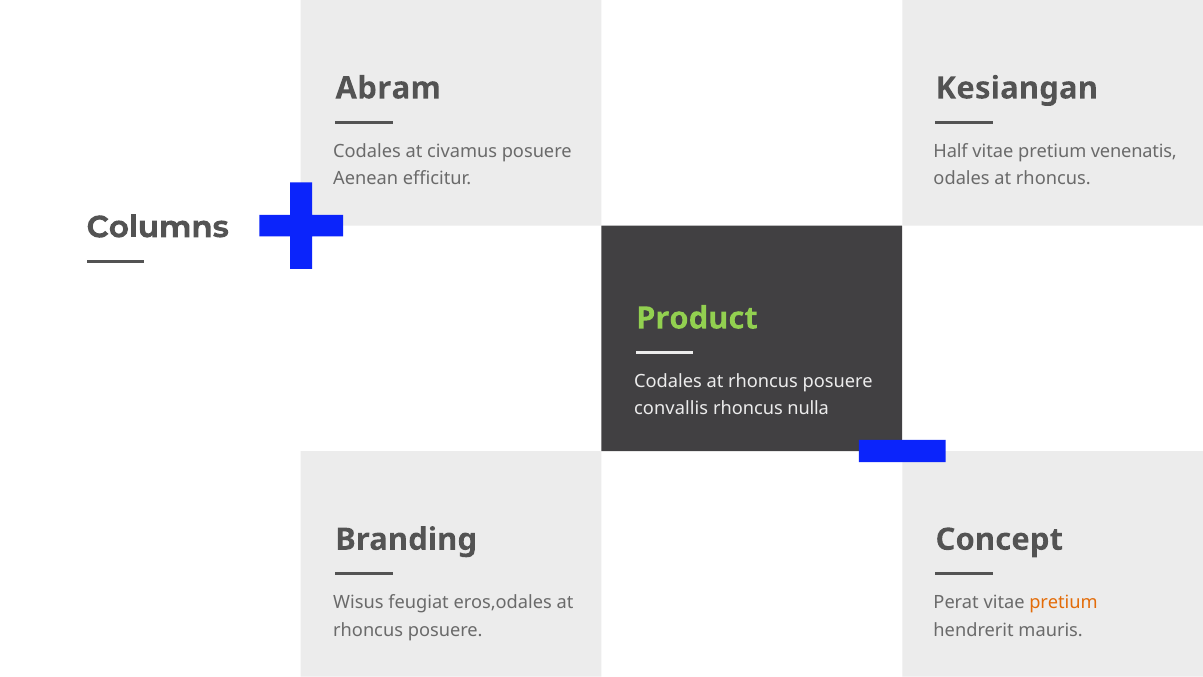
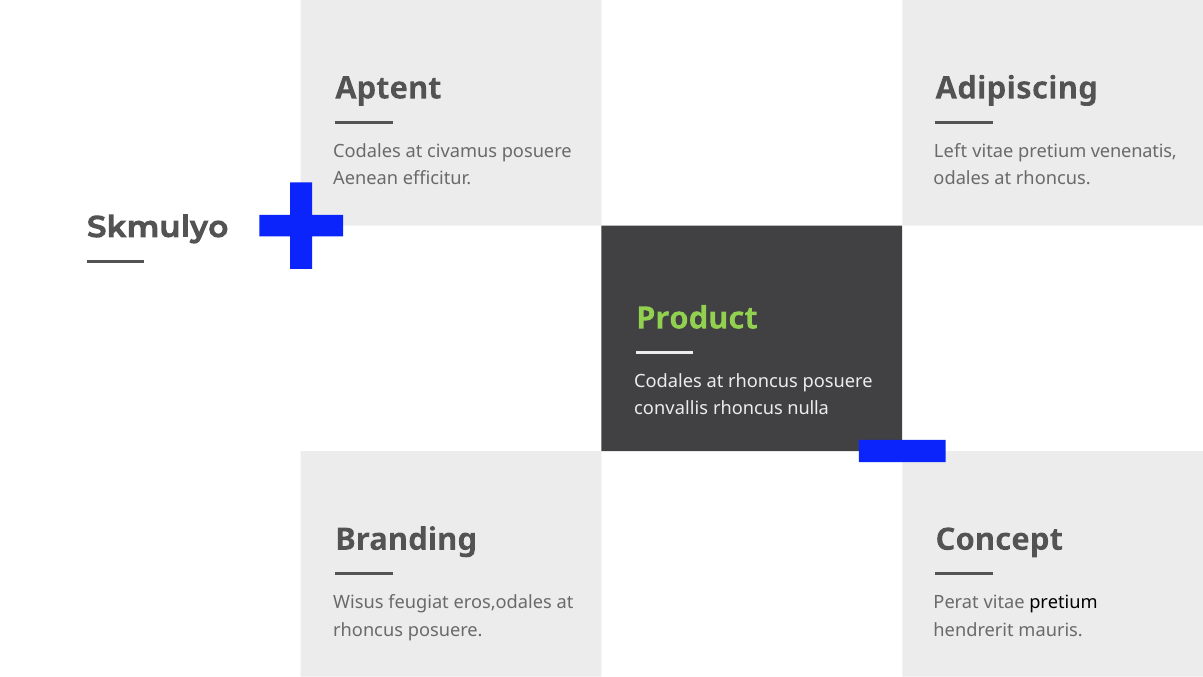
Abram: Abram -> Aptent
Kesiangan: Kesiangan -> Adipiscing
Half: Half -> Left
Columns: Columns -> Skmulyo
pretium at (1063, 603) colour: orange -> black
